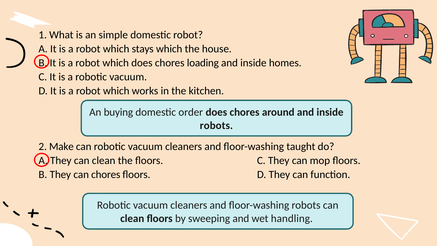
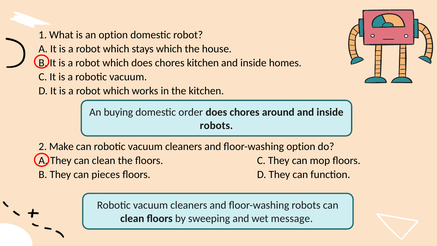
an simple: simple -> option
chores loading: loading -> kitchen
floor-washing taught: taught -> option
can chores: chores -> pieces
handling: handling -> message
